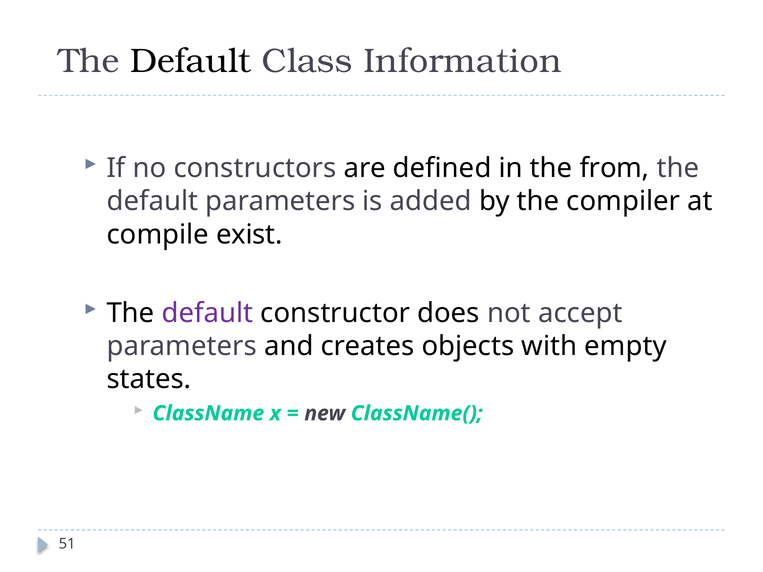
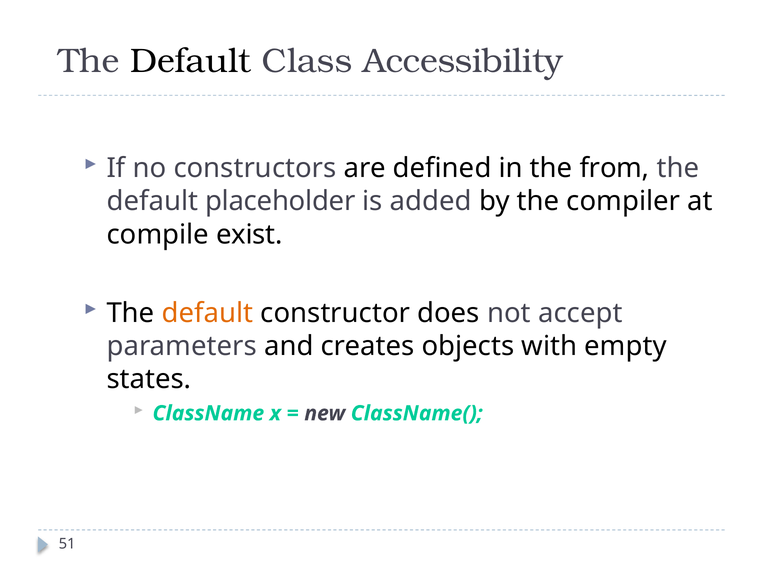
Information: Information -> Accessibility
default parameters: parameters -> placeholder
default at (207, 313) colour: purple -> orange
